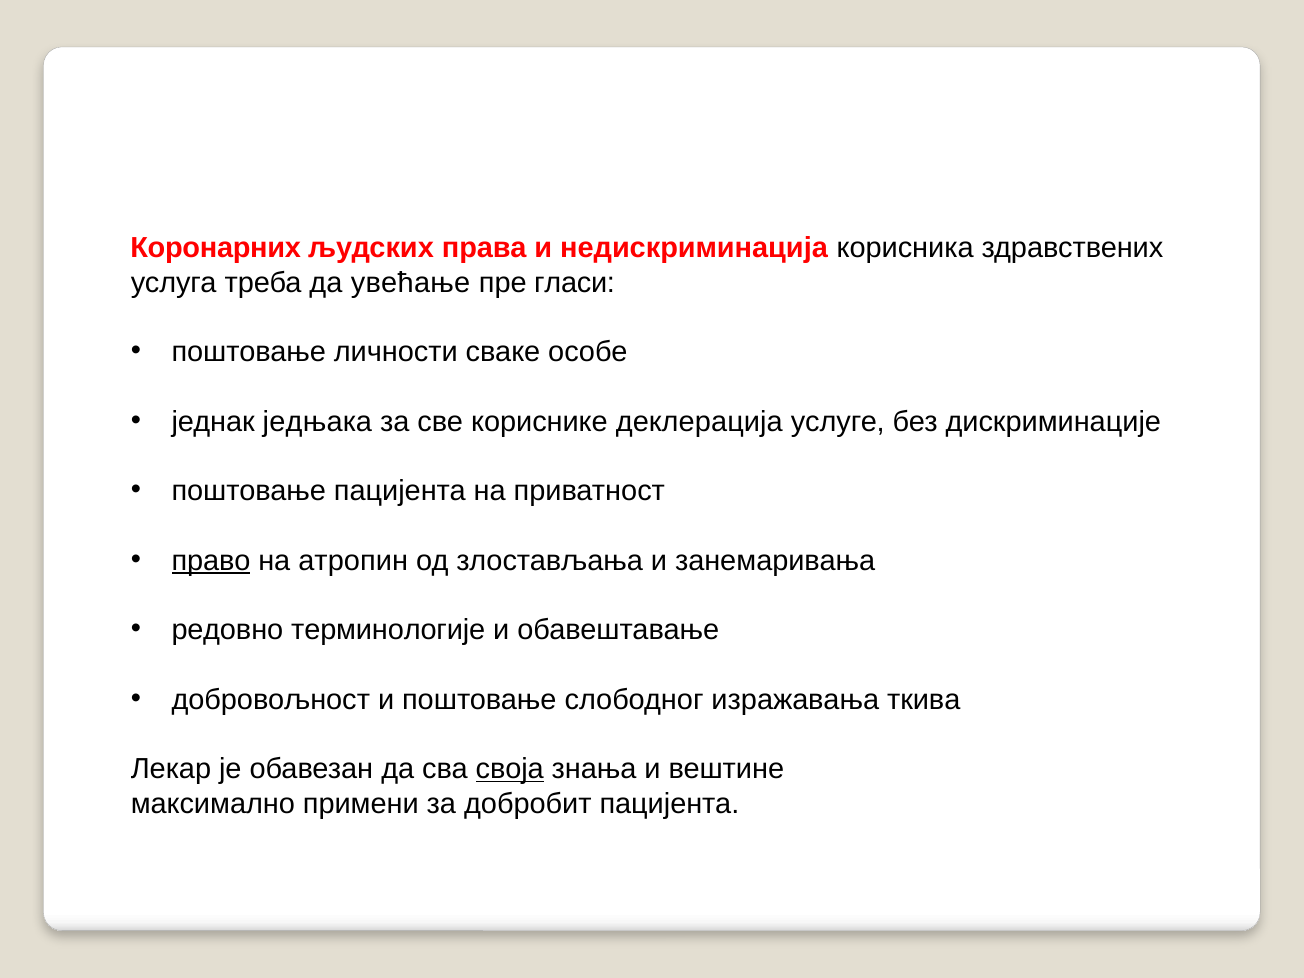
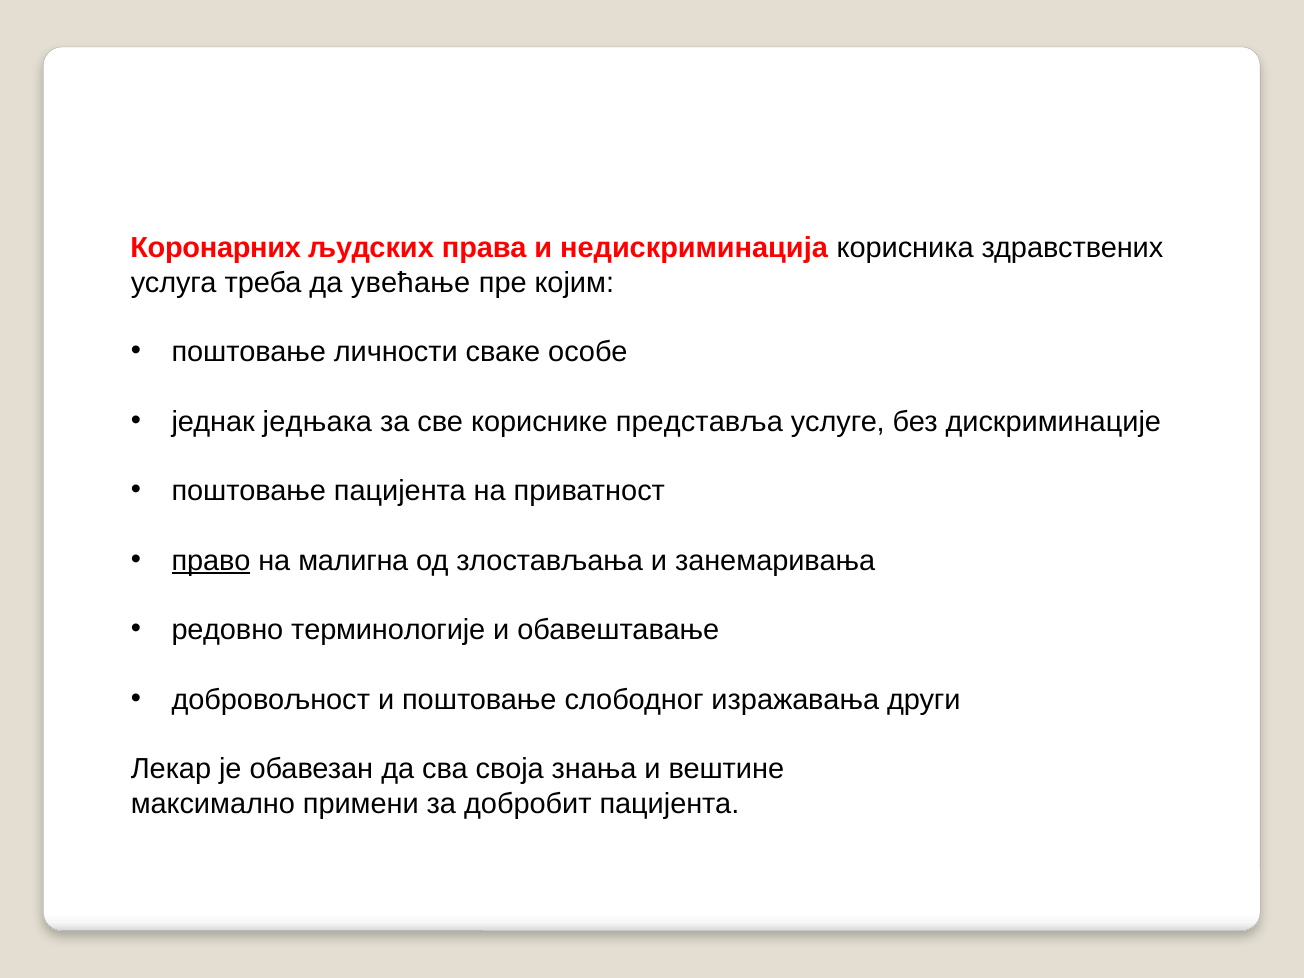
гласи: гласи -> којим
деклерација: деклерација -> представља
атропин: атропин -> малигна
ткива: ткива -> други
своја underline: present -> none
